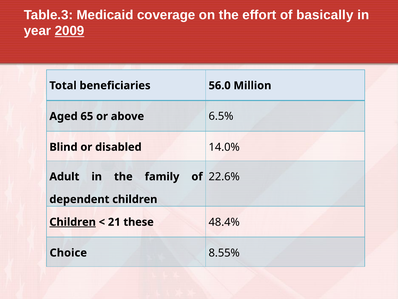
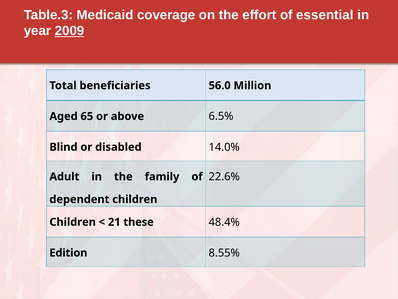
basically: basically -> essential
Children at (73, 222) underline: present -> none
Choice: Choice -> Edition
